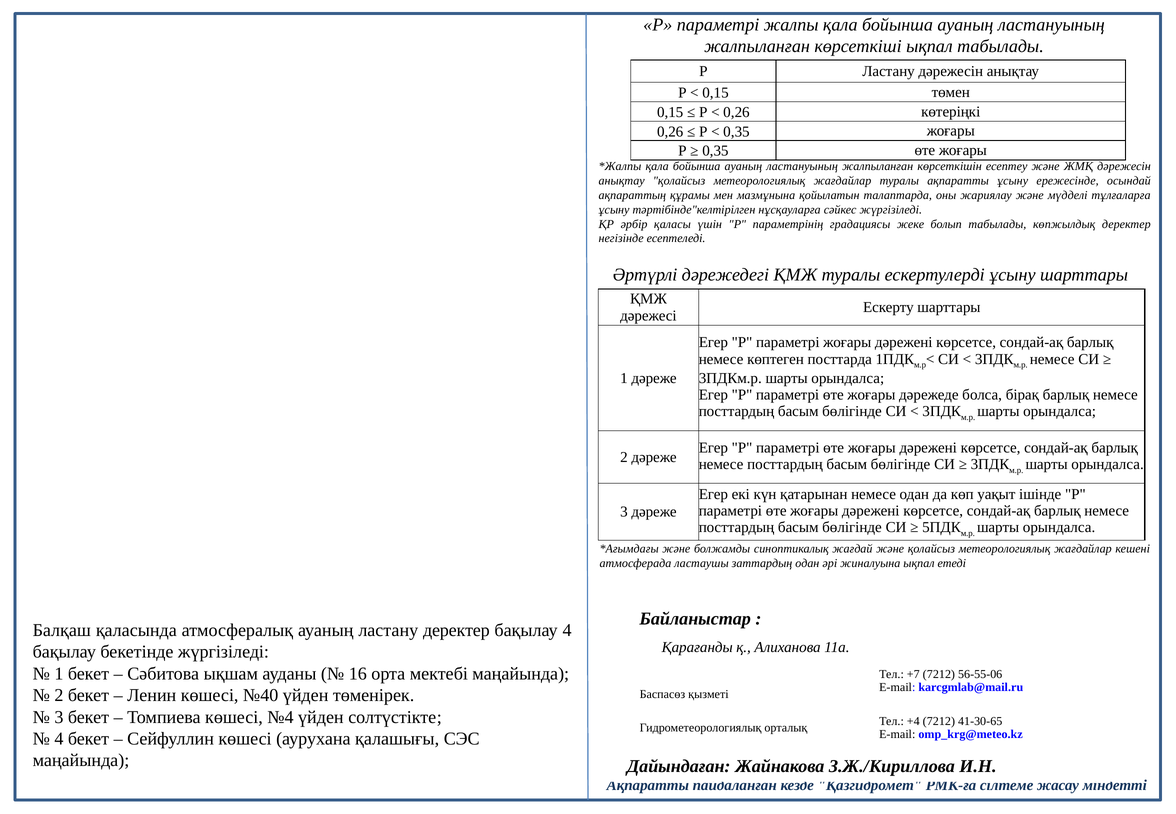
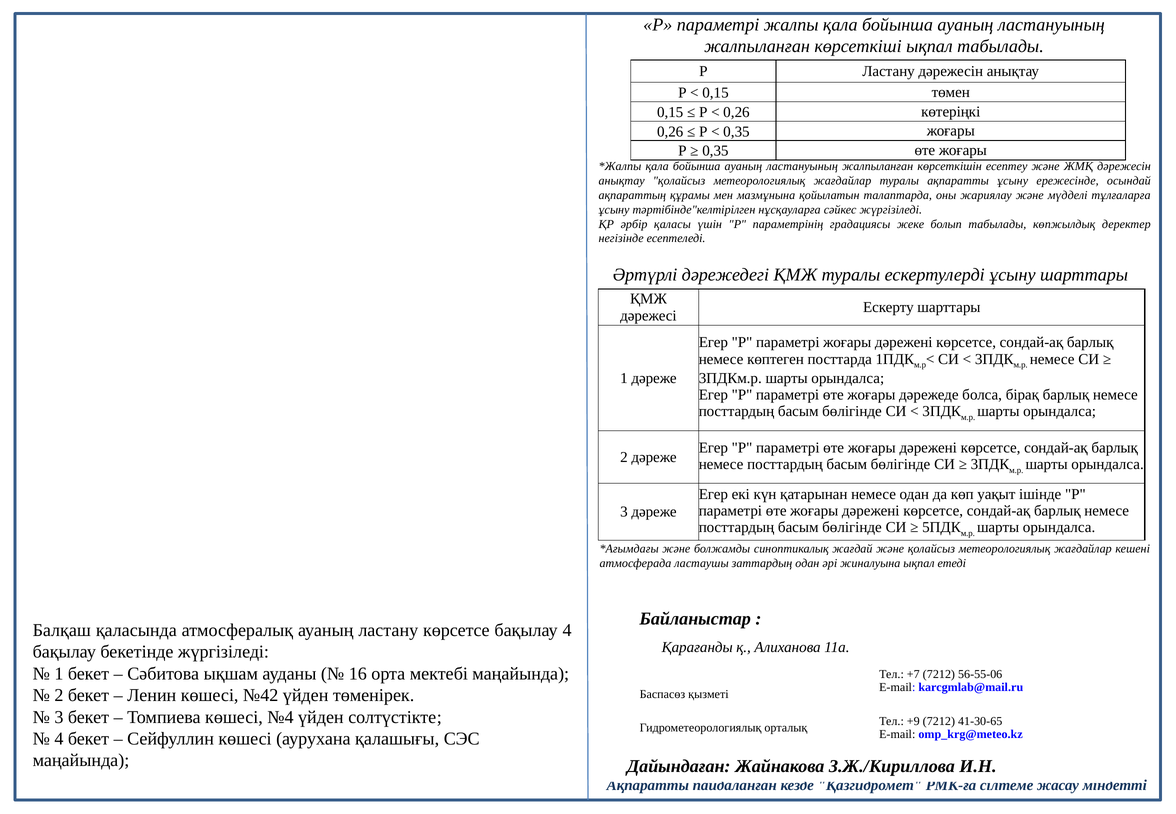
ластану деректер: деректер -> көрсетсе
№40: №40 -> №42
+4: +4 -> +9
